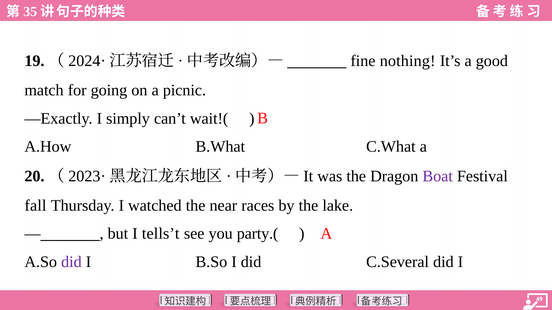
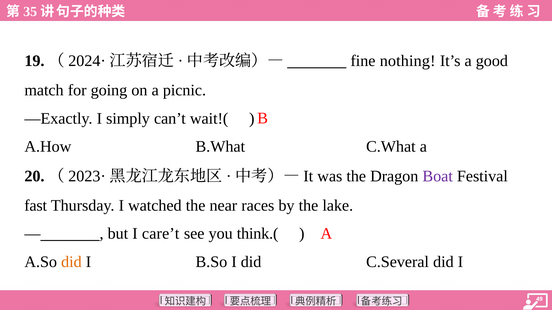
fall: fall -> fast
tells’t: tells’t -> care’t
party.(: party.( -> think.(
did at (71, 262) colour: purple -> orange
